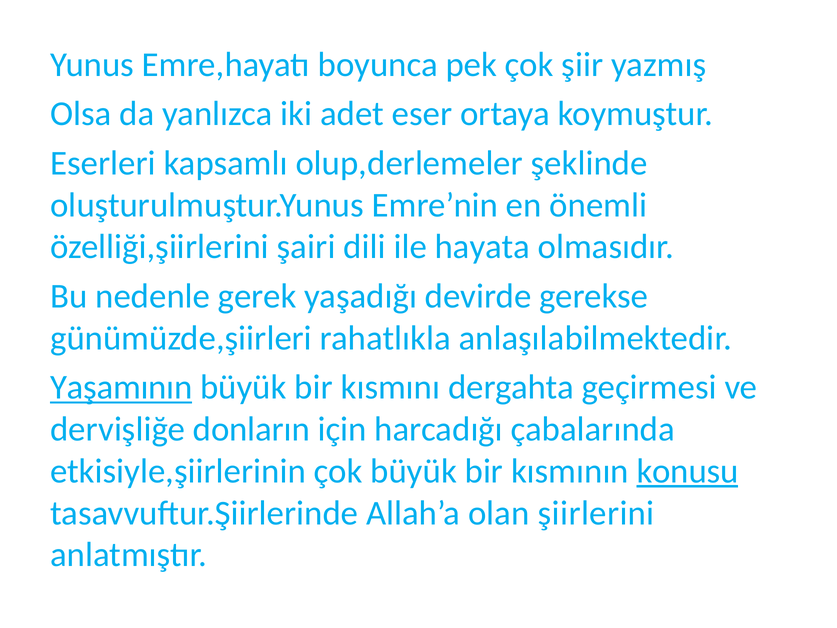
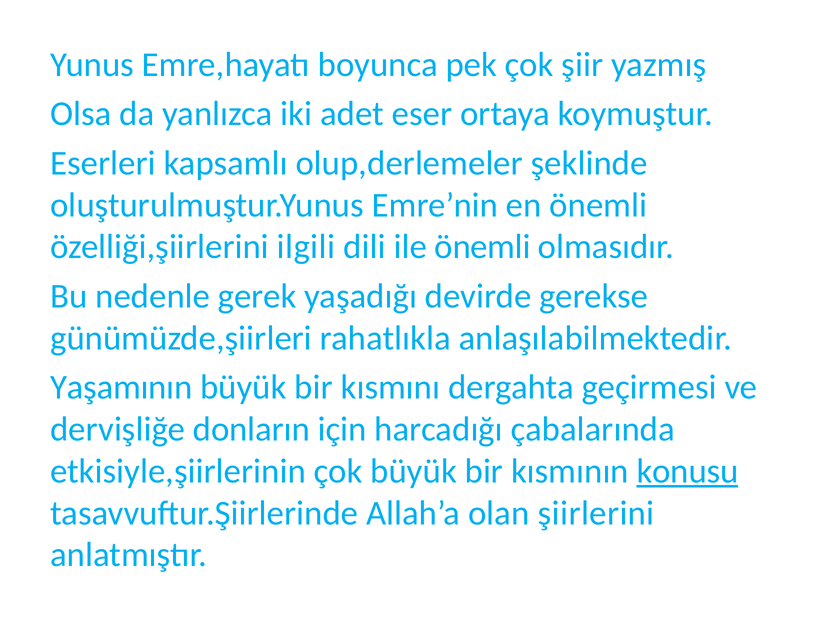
şairi: şairi -> ilgili
ile hayata: hayata -> önemli
Yaşamının underline: present -> none
